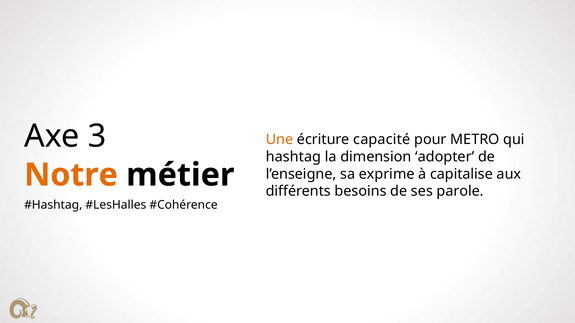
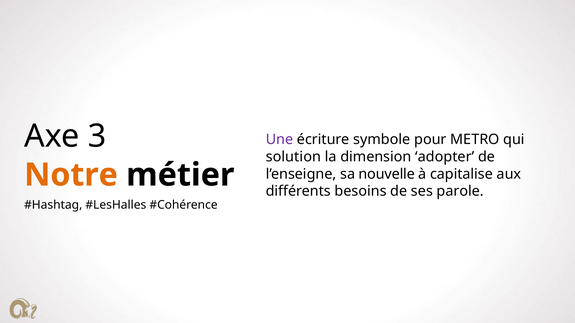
Une colour: orange -> purple
capacité: capacité -> symbole
hashtag: hashtag -> solution
exprime: exprime -> nouvelle
